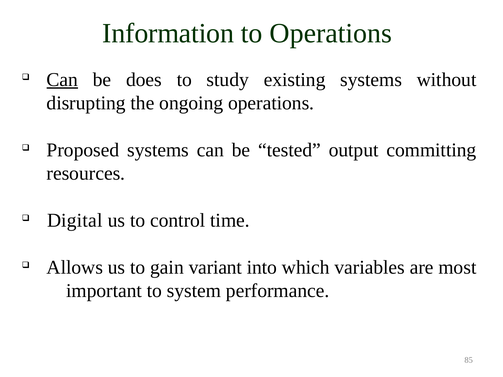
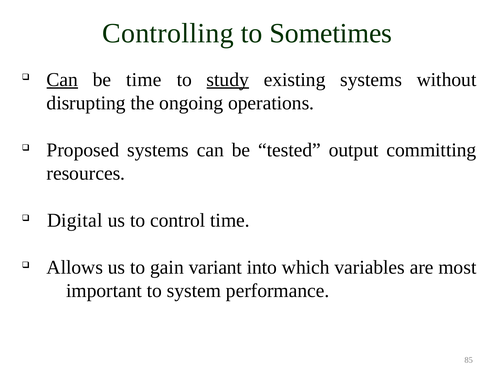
Information: Information -> Controlling
to Operations: Operations -> Sometimes
be does: does -> time
study underline: none -> present
